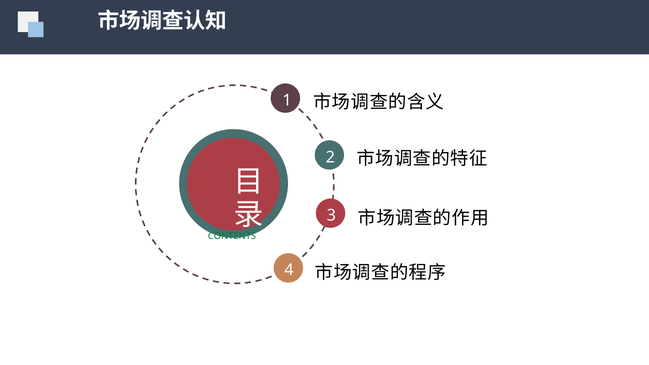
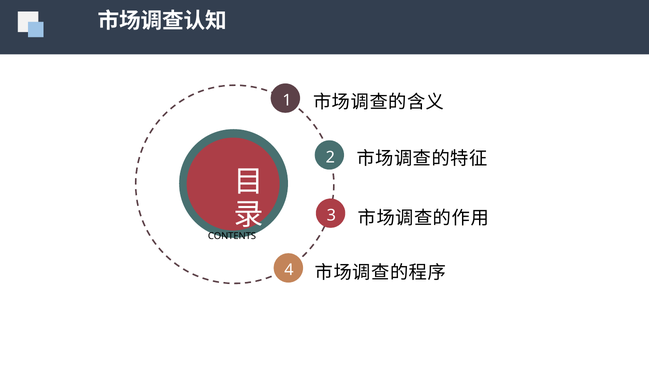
CONTENTS colour: green -> black
